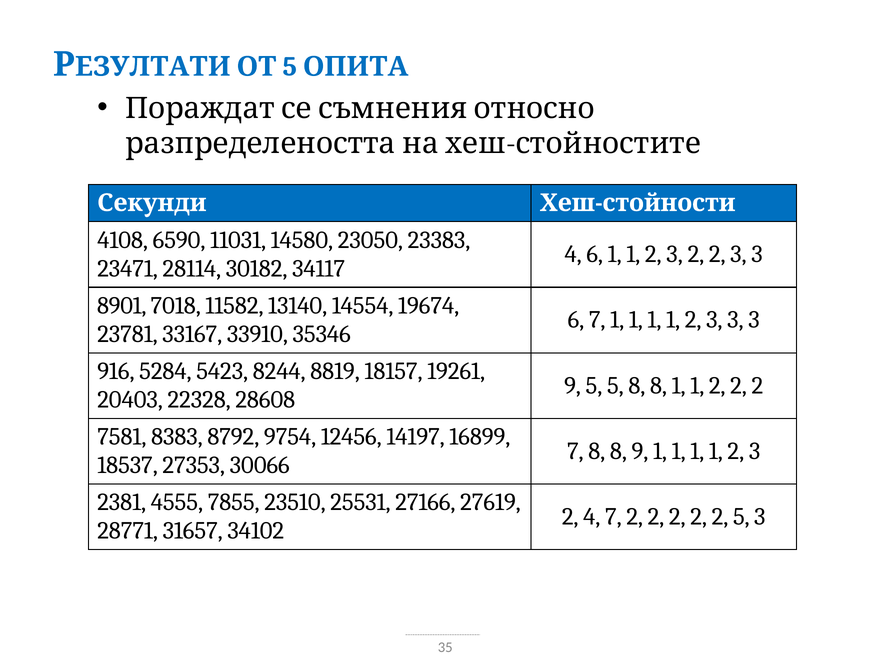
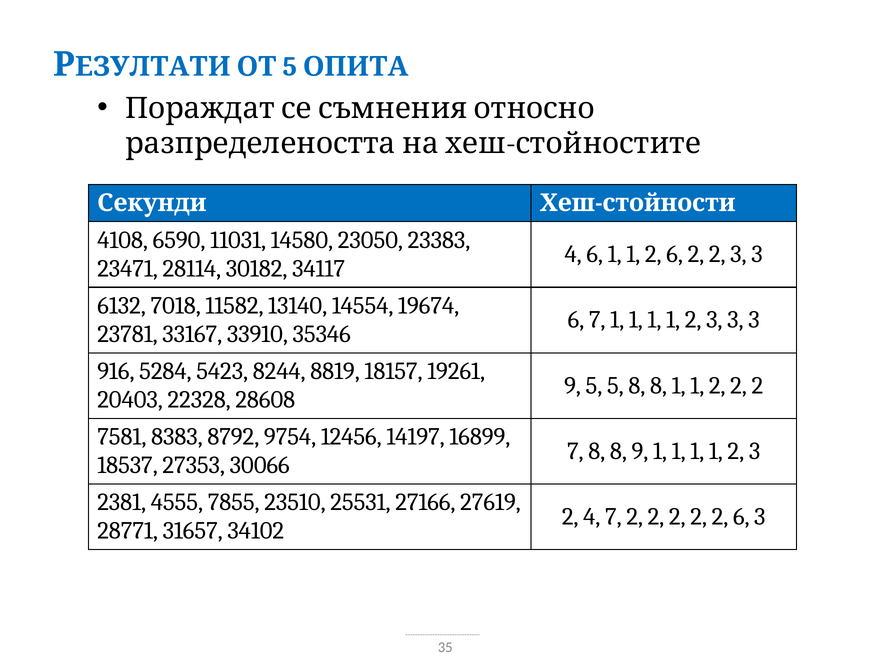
3 at (675, 254): 3 -> 6
8901: 8901 -> 6132
2 2 5: 5 -> 6
